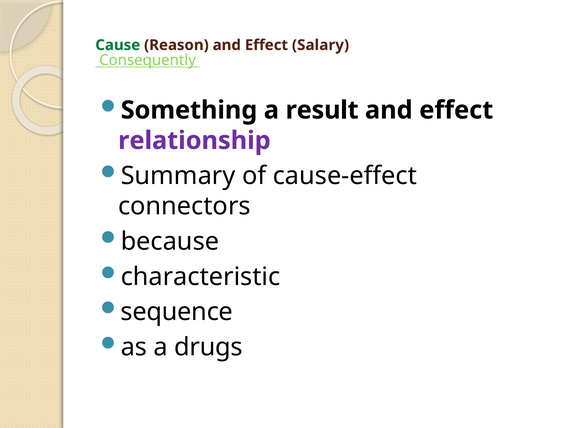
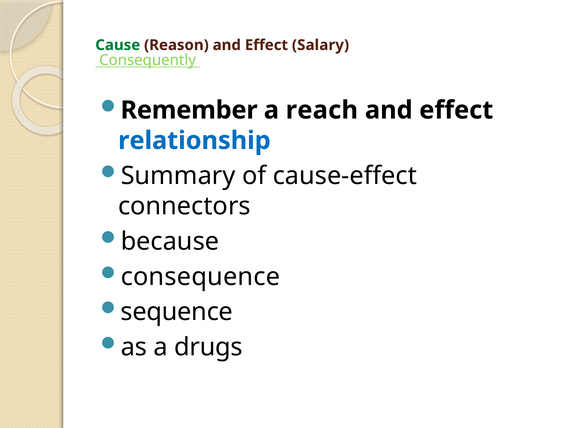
Something: Something -> Remember
result: result -> reach
relationship colour: purple -> blue
characteristic: characteristic -> consequence
